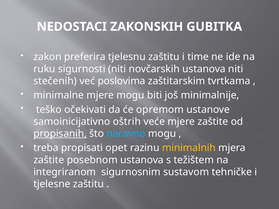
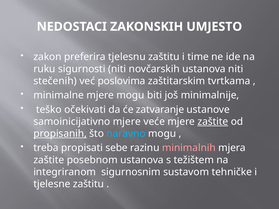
GUBITKA: GUBITKA -> UMJESTO
opremom: opremom -> zatvaranje
samoinicijativno oštrih: oštrih -> mjere
zaštite at (213, 122) underline: none -> present
opet: opet -> sebe
minimalnih colour: yellow -> pink
